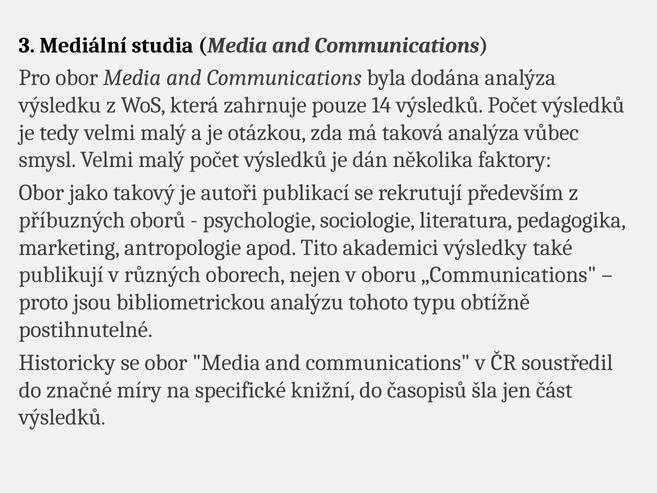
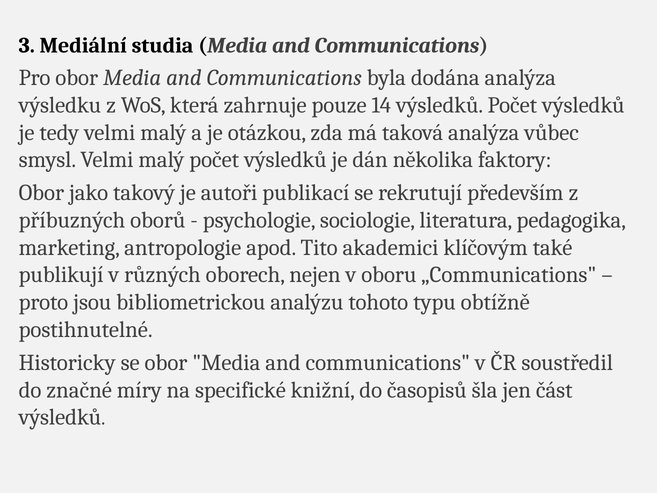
výsledky: výsledky -> klíčovým
